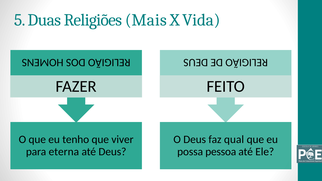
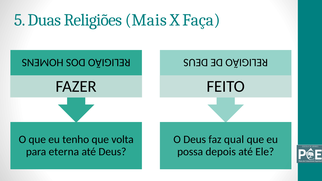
Vida: Vida -> Faça
viver: viver -> volta
pessoa: pessoa -> depois
